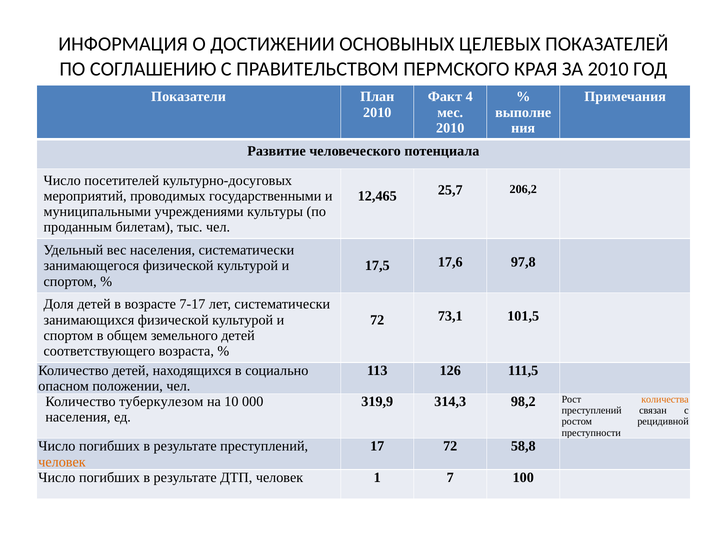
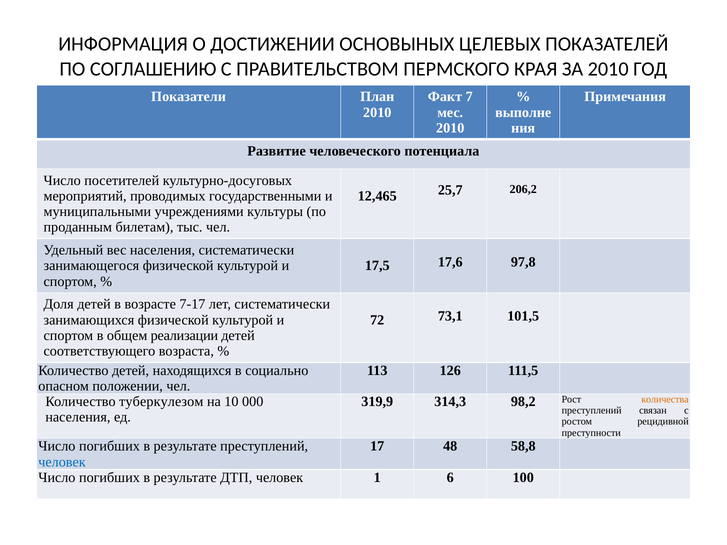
4: 4 -> 7
земельного: земельного -> реализации
17 72: 72 -> 48
человек at (62, 462) colour: orange -> blue
7: 7 -> 6
